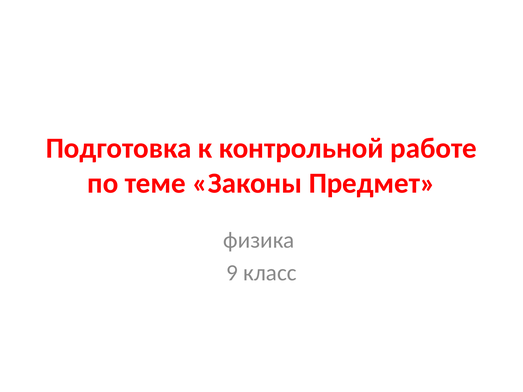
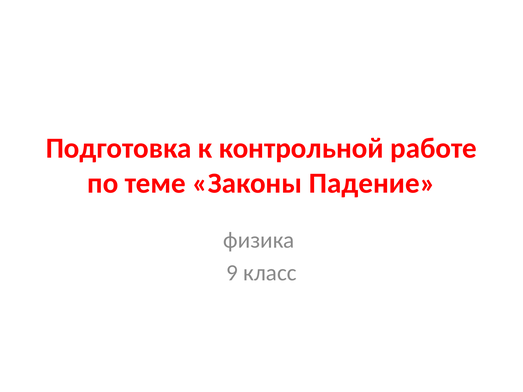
Предмет: Предмет -> Падение
